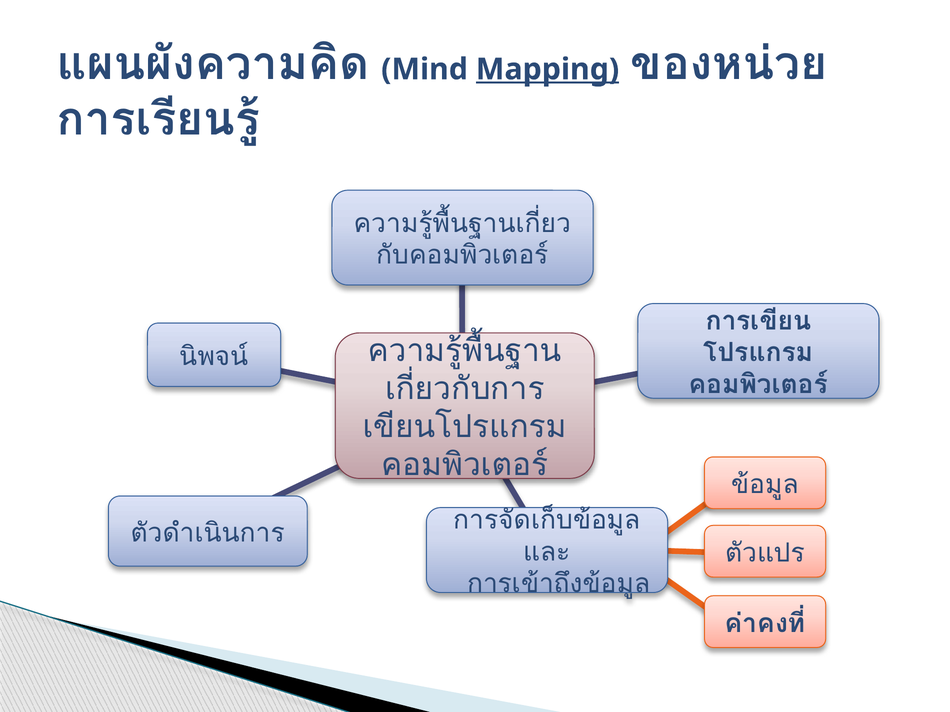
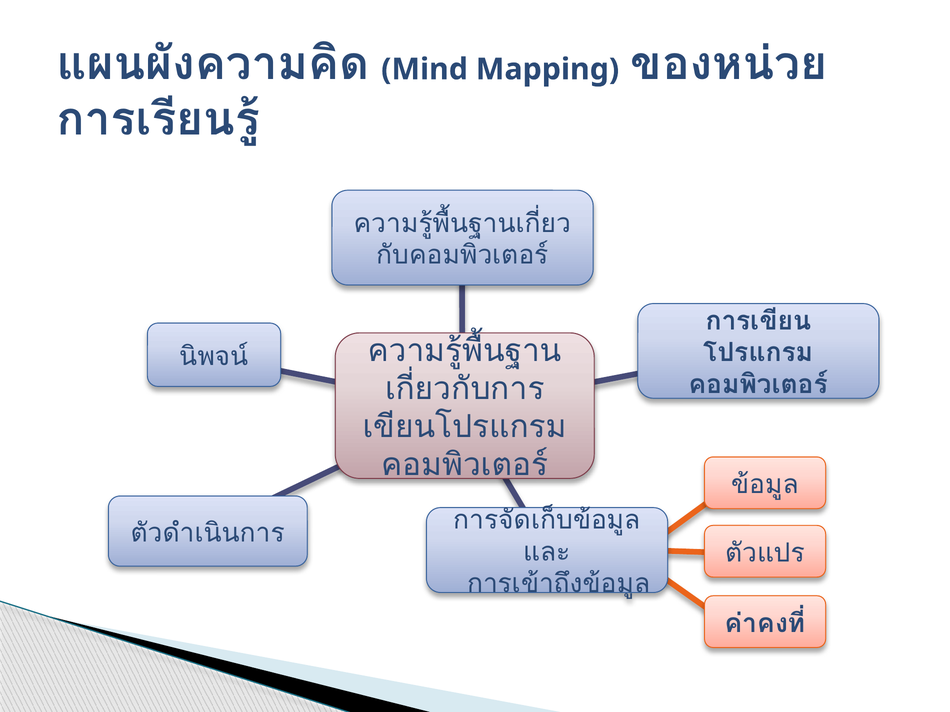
Mapping underline: present -> none
